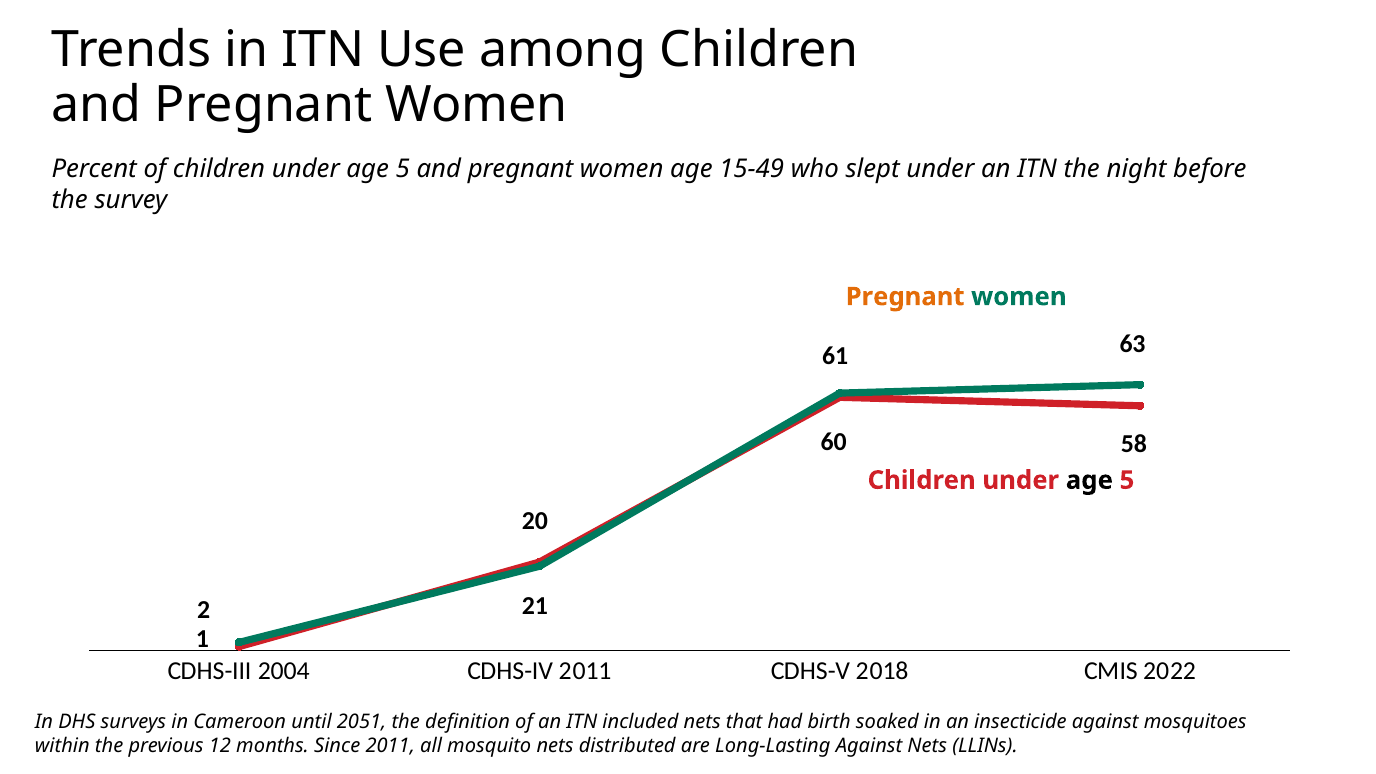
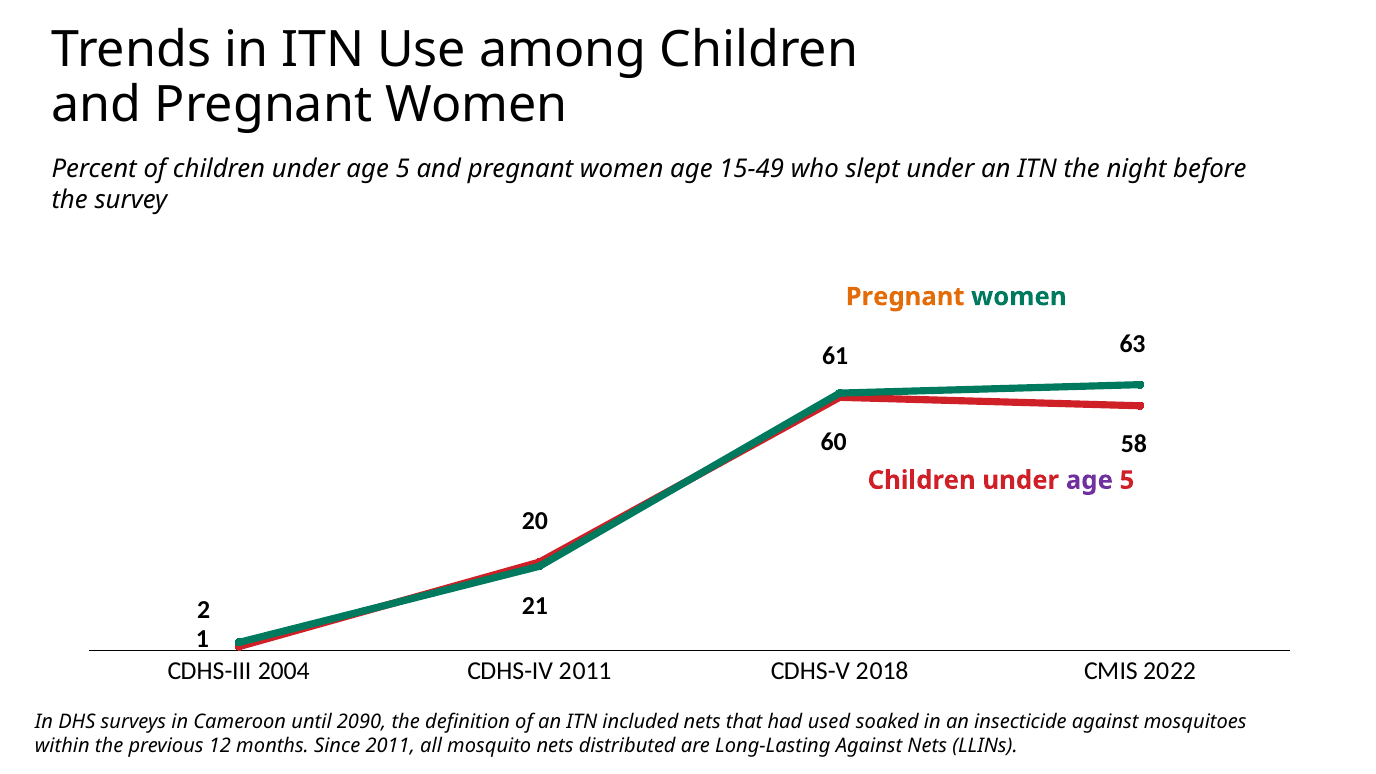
age at (1089, 480) colour: black -> purple
2051: 2051 -> 2090
birth: birth -> used
